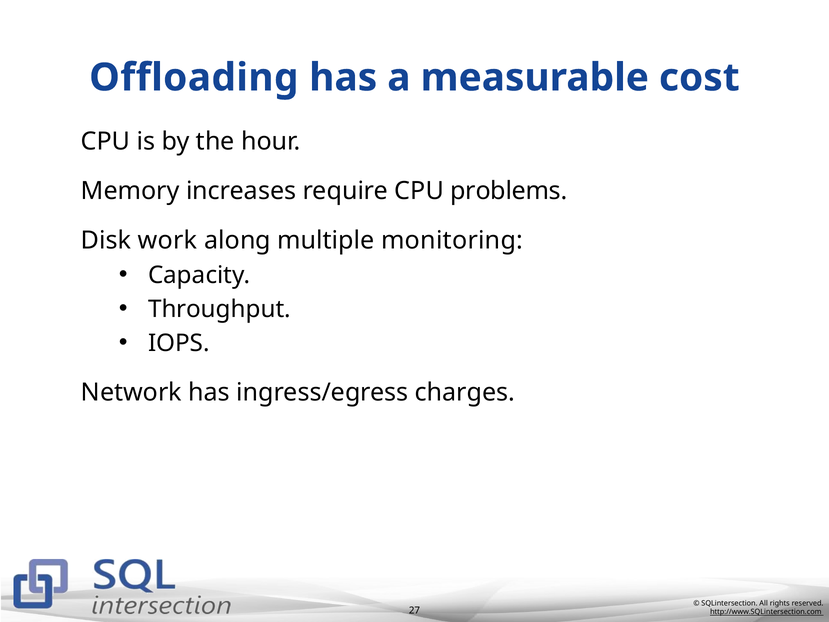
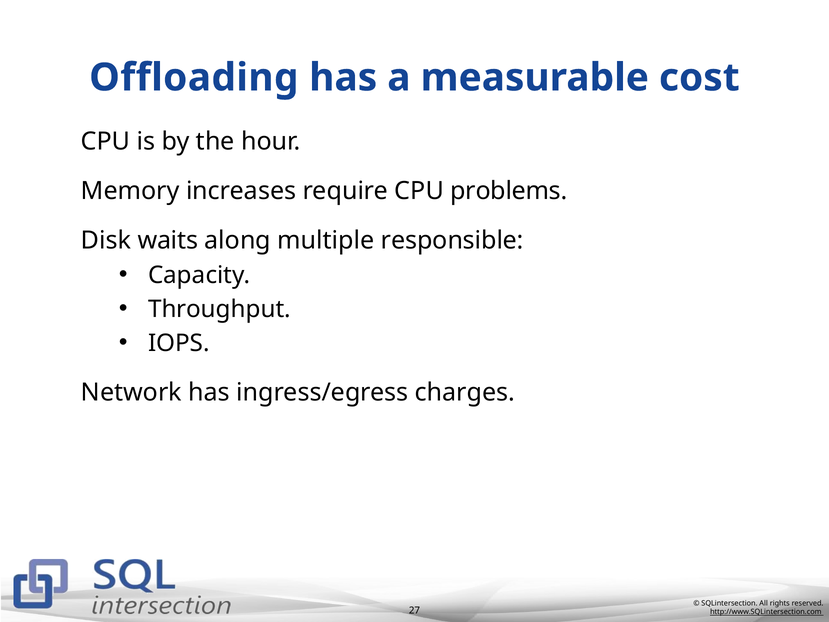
work: work -> waits
monitoring: monitoring -> responsible
